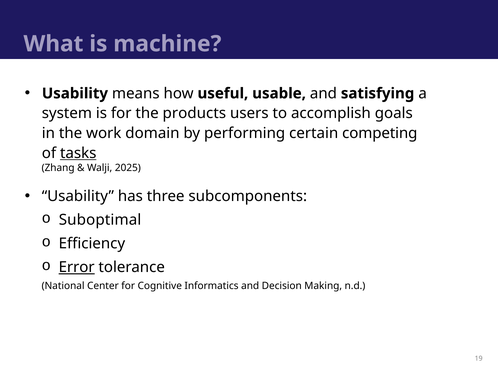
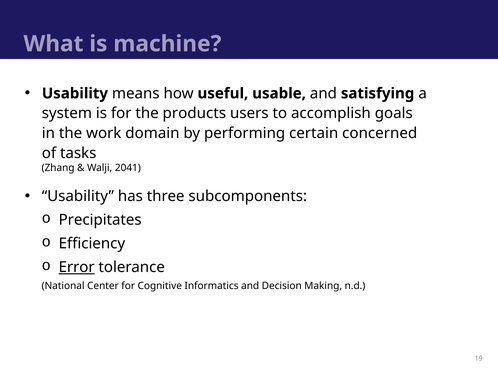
competing: competing -> concerned
tasks underline: present -> none
2025: 2025 -> 2041
Suboptimal: Suboptimal -> Precipitates
